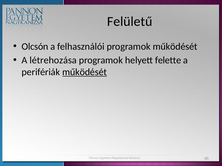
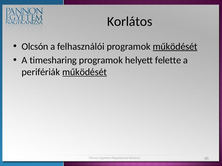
Felületű: Felületű -> Korlátos
működését at (175, 47) underline: none -> present
létrehozása: létrehozása -> timesharing
